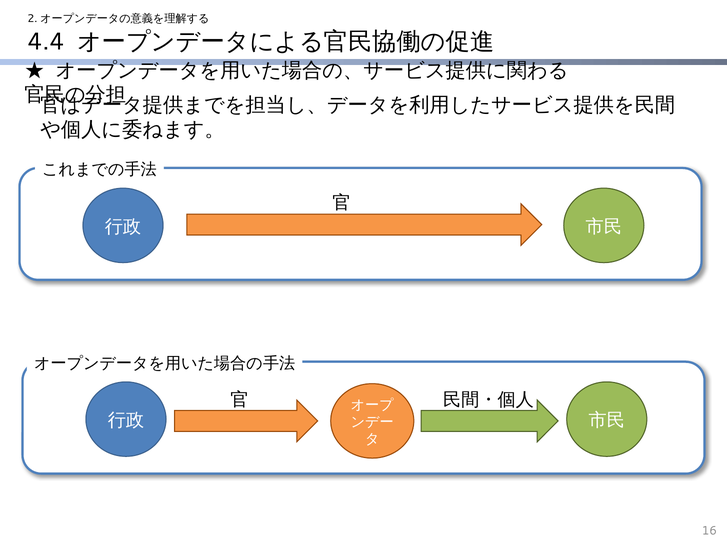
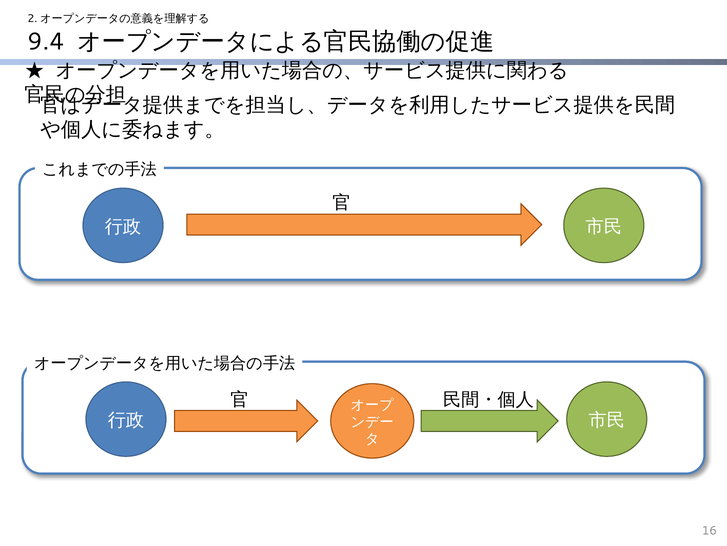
4.4: 4.4 -> 9.4
